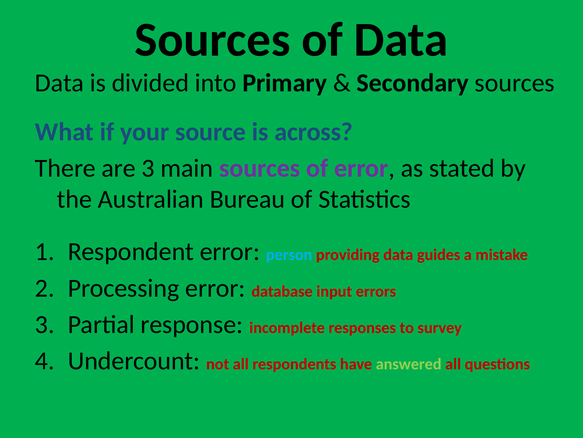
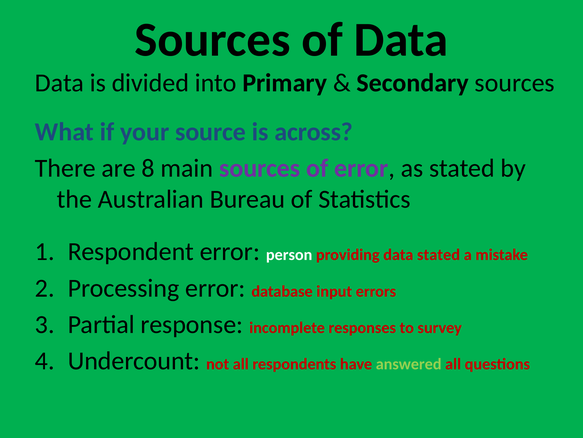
are 3: 3 -> 8
person colour: light blue -> white
data guides: guides -> stated
